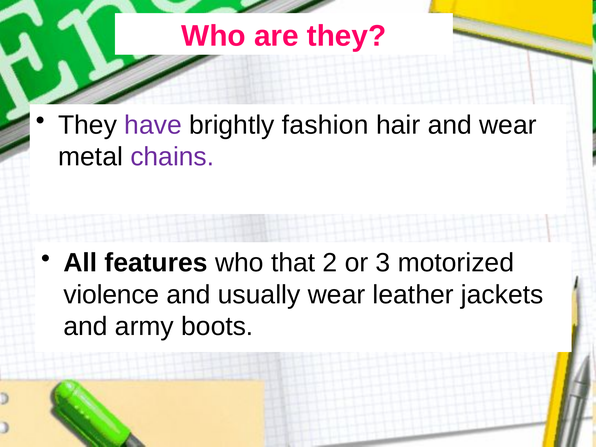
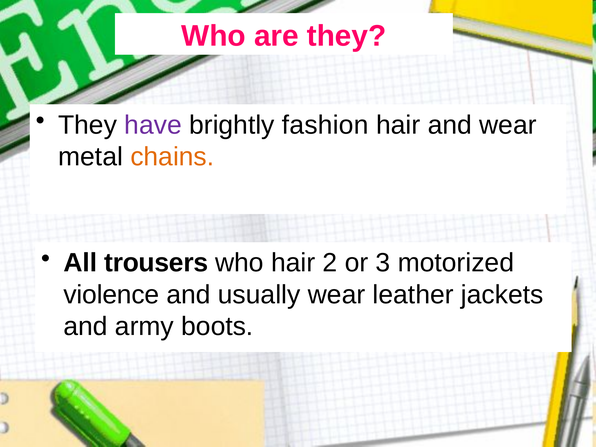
chains colour: purple -> orange
features: features -> trousers
who that: that -> hair
